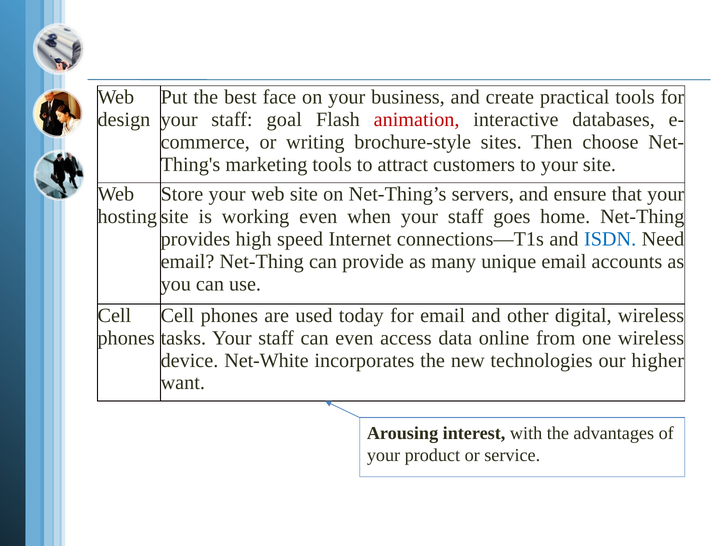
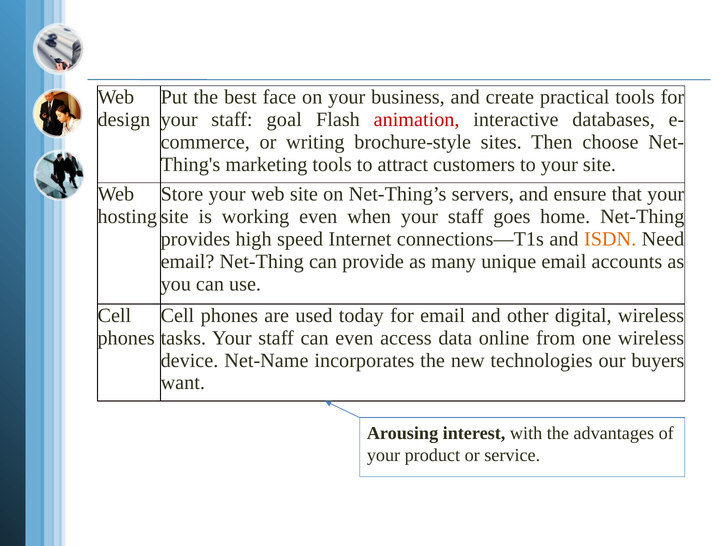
ISDN colour: blue -> orange
Net-White: Net-White -> Net-Name
higher: higher -> buyers
